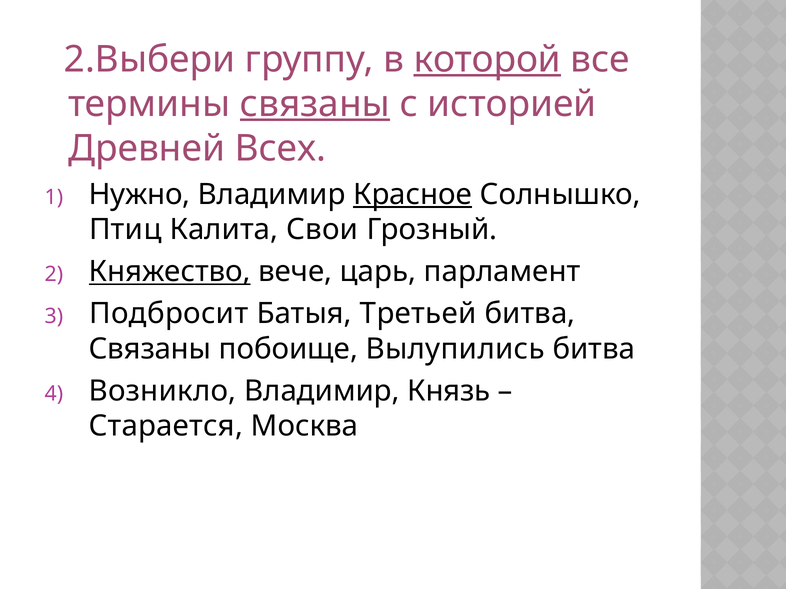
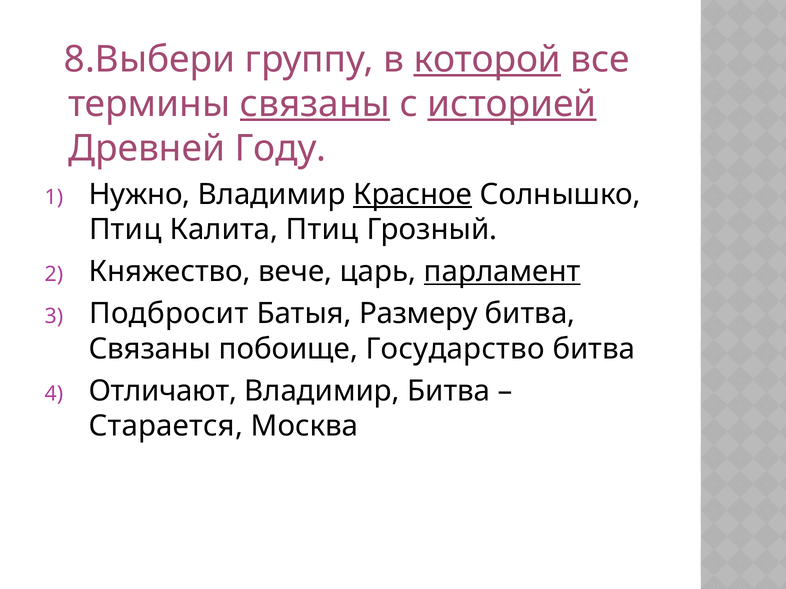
2.Выбери: 2.Выбери -> 8.Выбери
историей underline: none -> present
Всех: Всех -> Году
Калита Свои: Свои -> Птиц
Княжество underline: present -> none
парламент underline: none -> present
Третьей: Третьей -> Размеру
Вылупились: Вылупились -> Государство
Возникло: Возникло -> Отличают
Владимир Князь: Князь -> Битва
